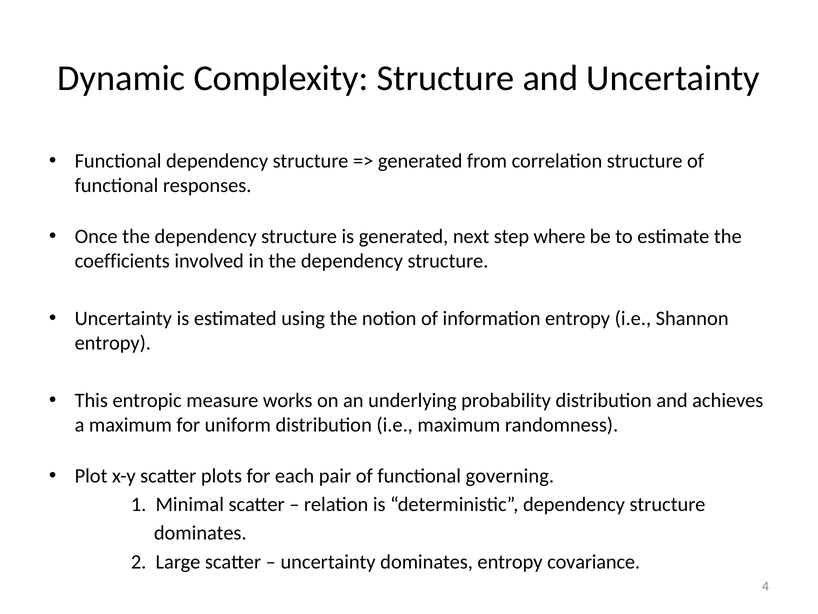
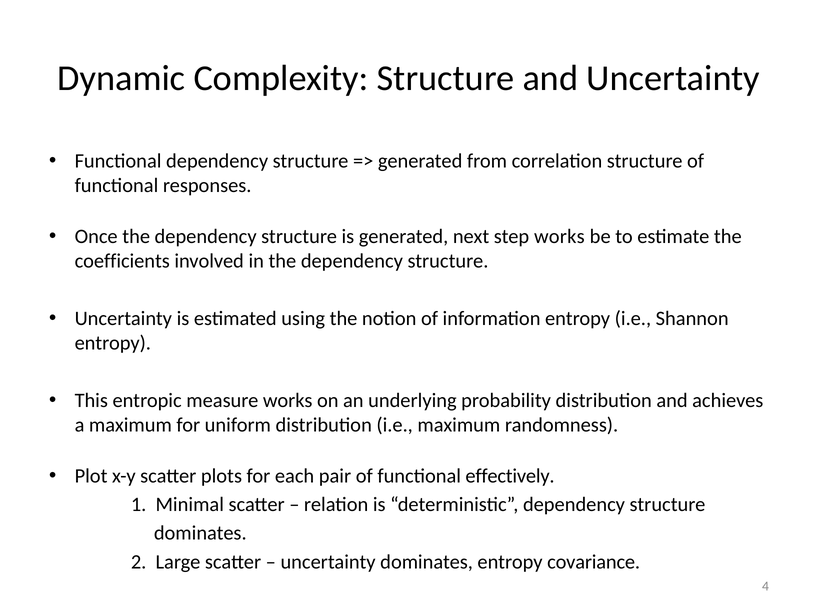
step where: where -> works
governing: governing -> effectively
